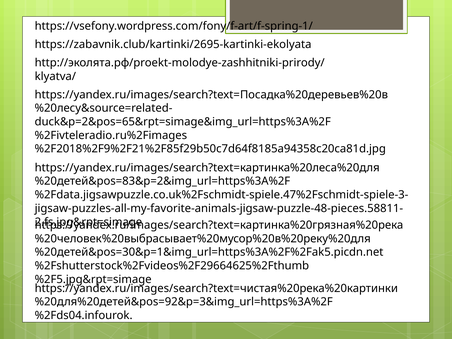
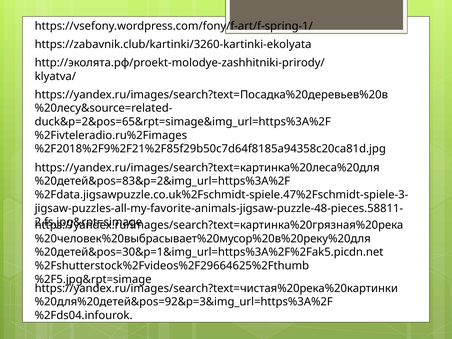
https://zabavnik.club/kartinki/2695-kartinki-ekolyata: https://zabavnik.club/kartinki/2695-kartinki-ekolyata -> https://zabavnik.club/kartinki/3260-kartinki-ekolyata
